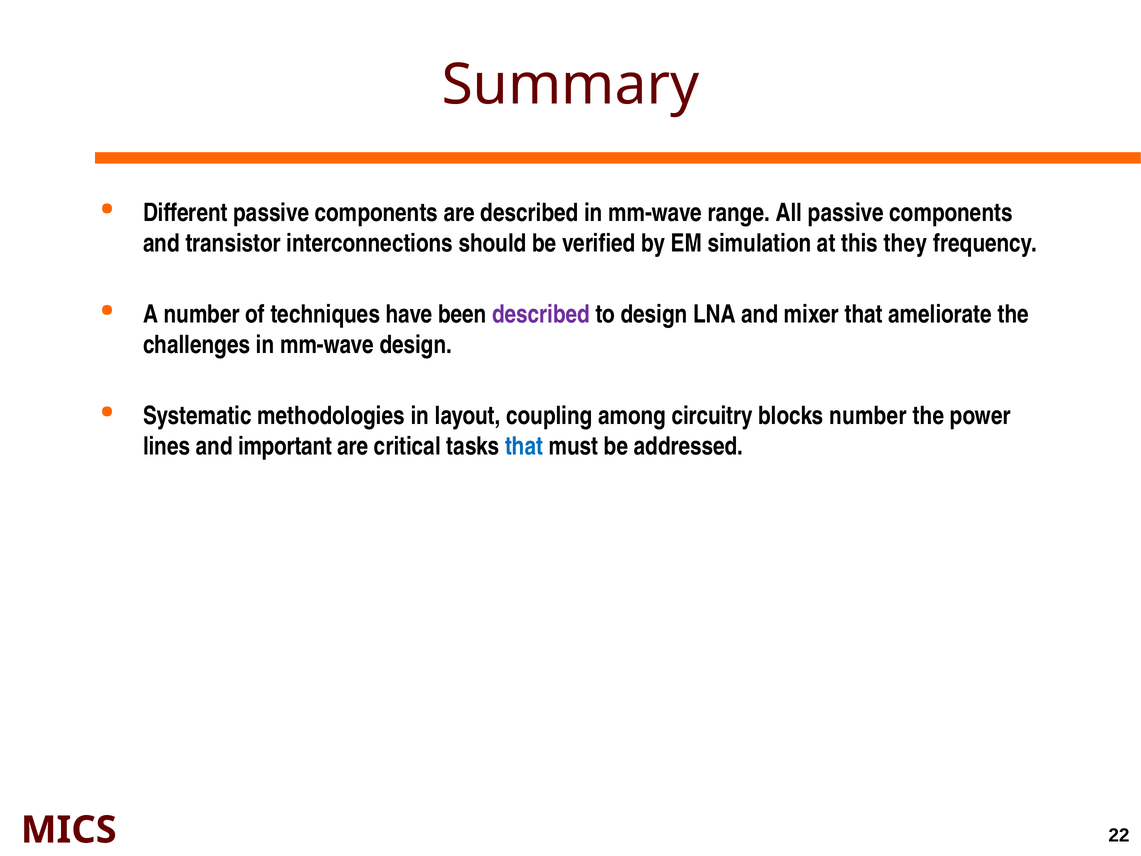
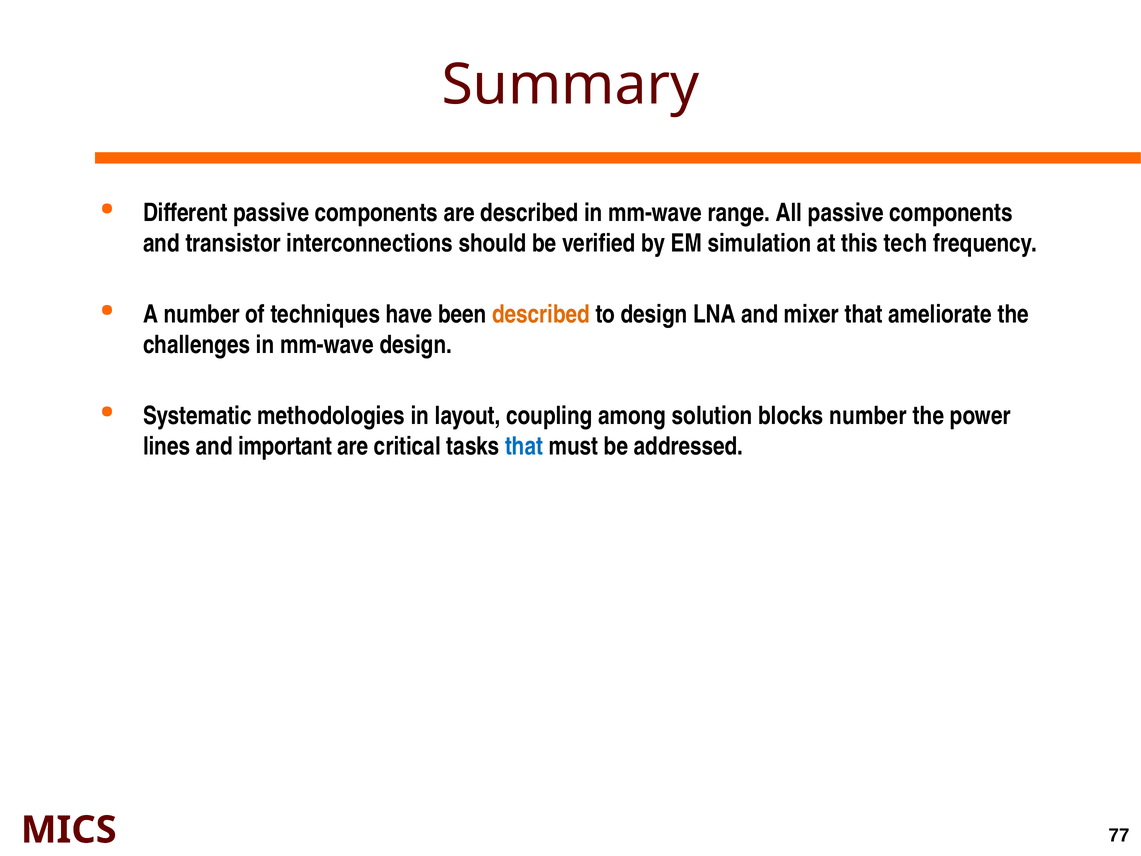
they: they -> tech
described at (541, 314) colour: purple -> orange
circuitry: circuitry -> solution
22: 22 -> 77
